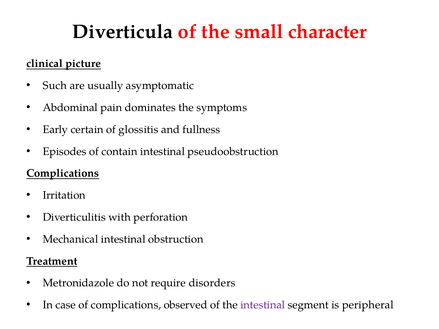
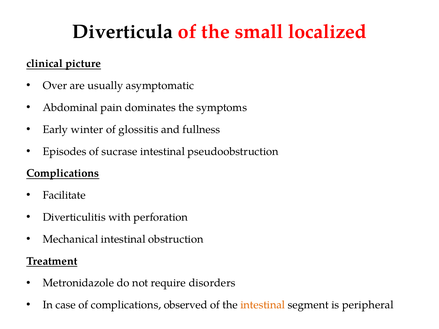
character: character -> localized
Such: Such -> Over
certain: certain -> winter
contain: contain -> sucrase
Irritation: Irritation -> Facilitate
intestinal at (263, 305) colour: purple -> orange
